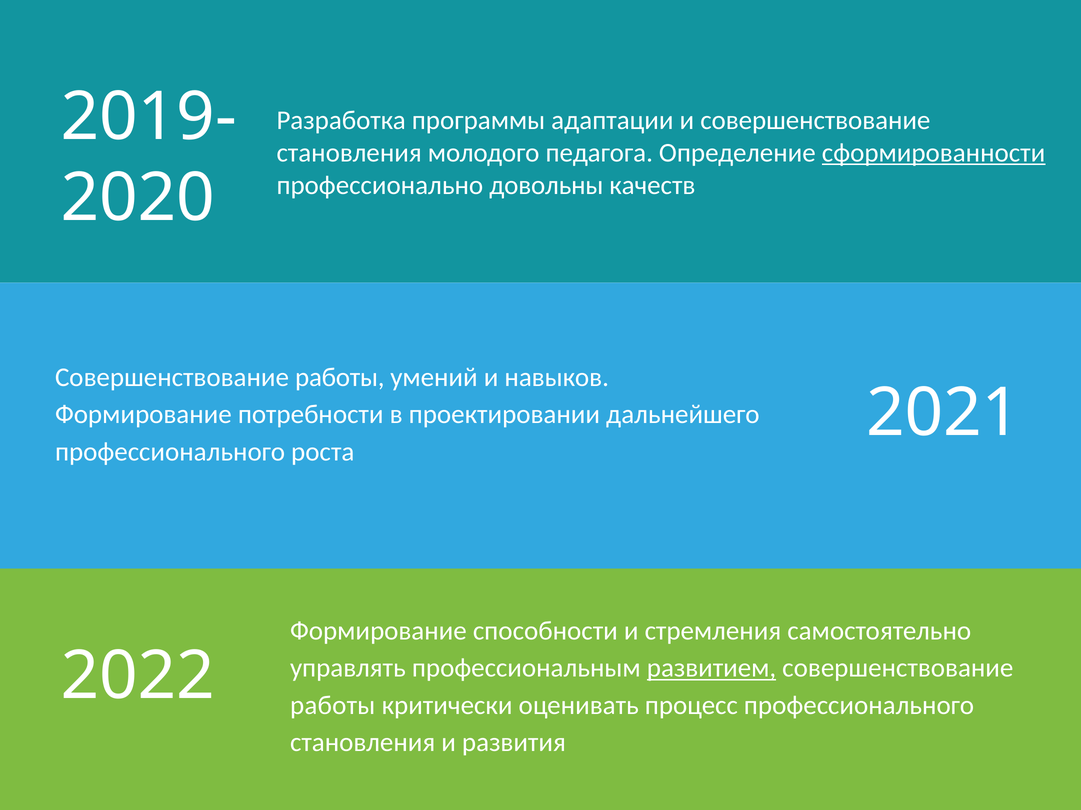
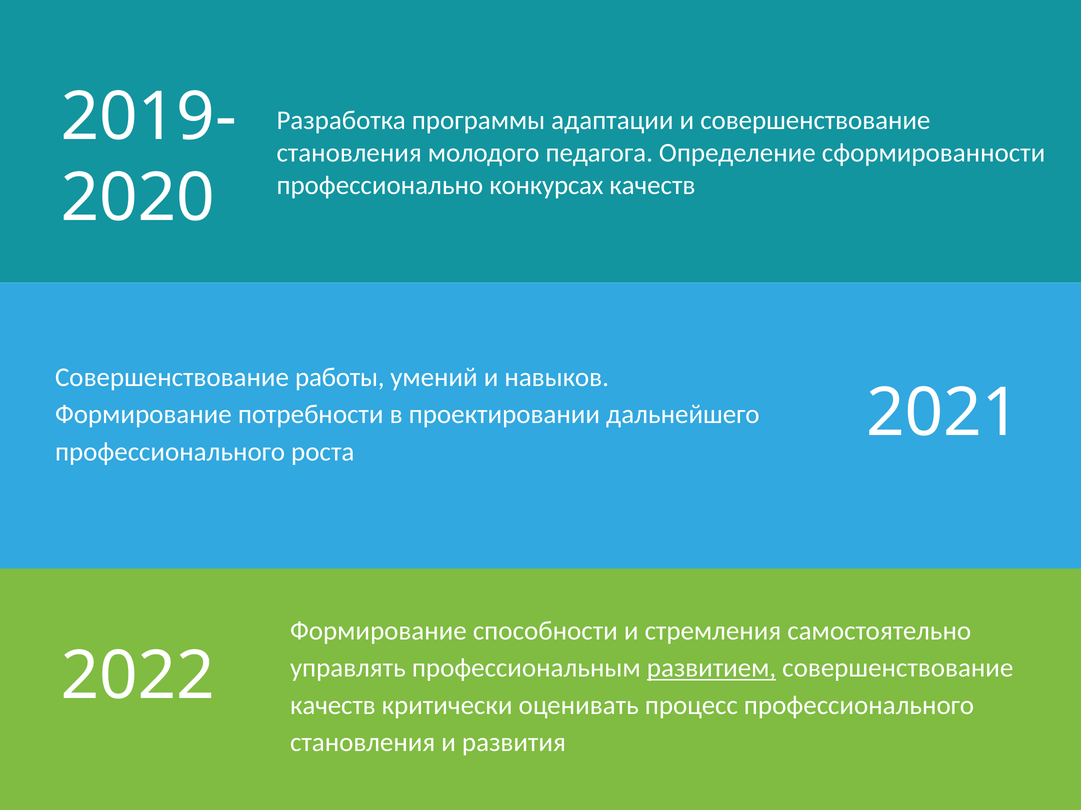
сформированности underline: present -> none
довольны: довольны -> конкурсах
работы at (333, 706): работы -> качеств
